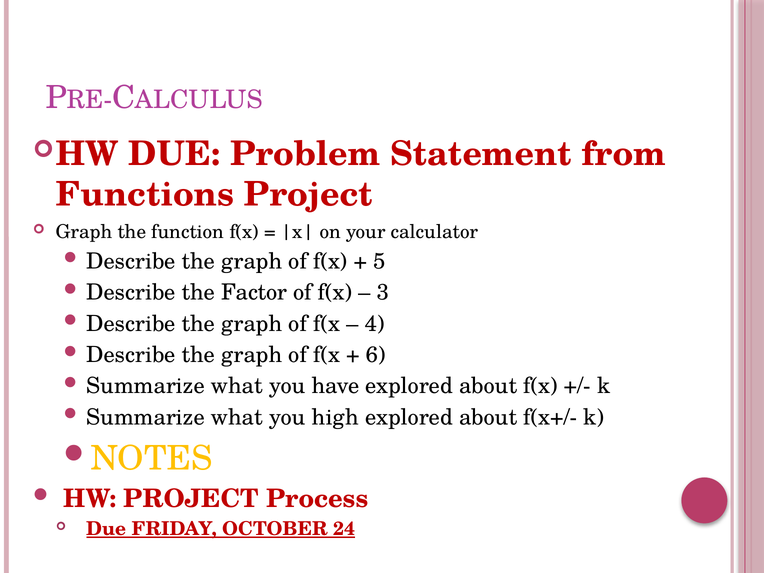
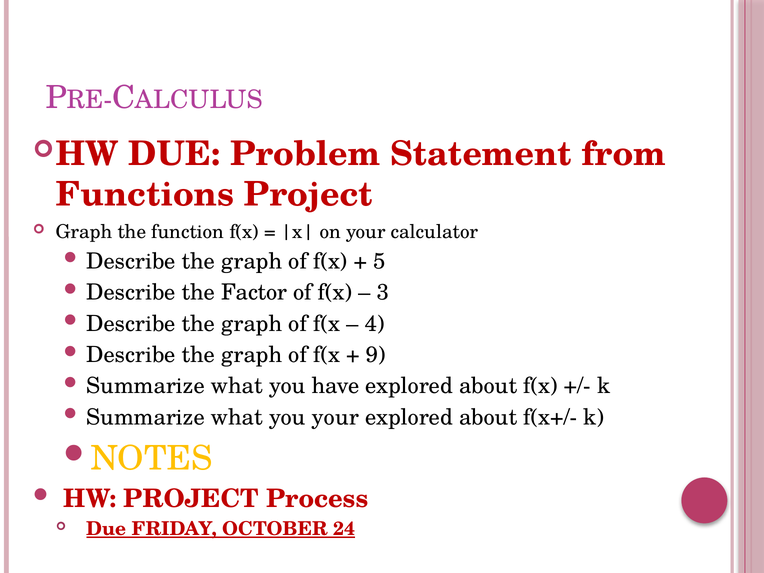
6: 6 -> 9
you high: high -> your
